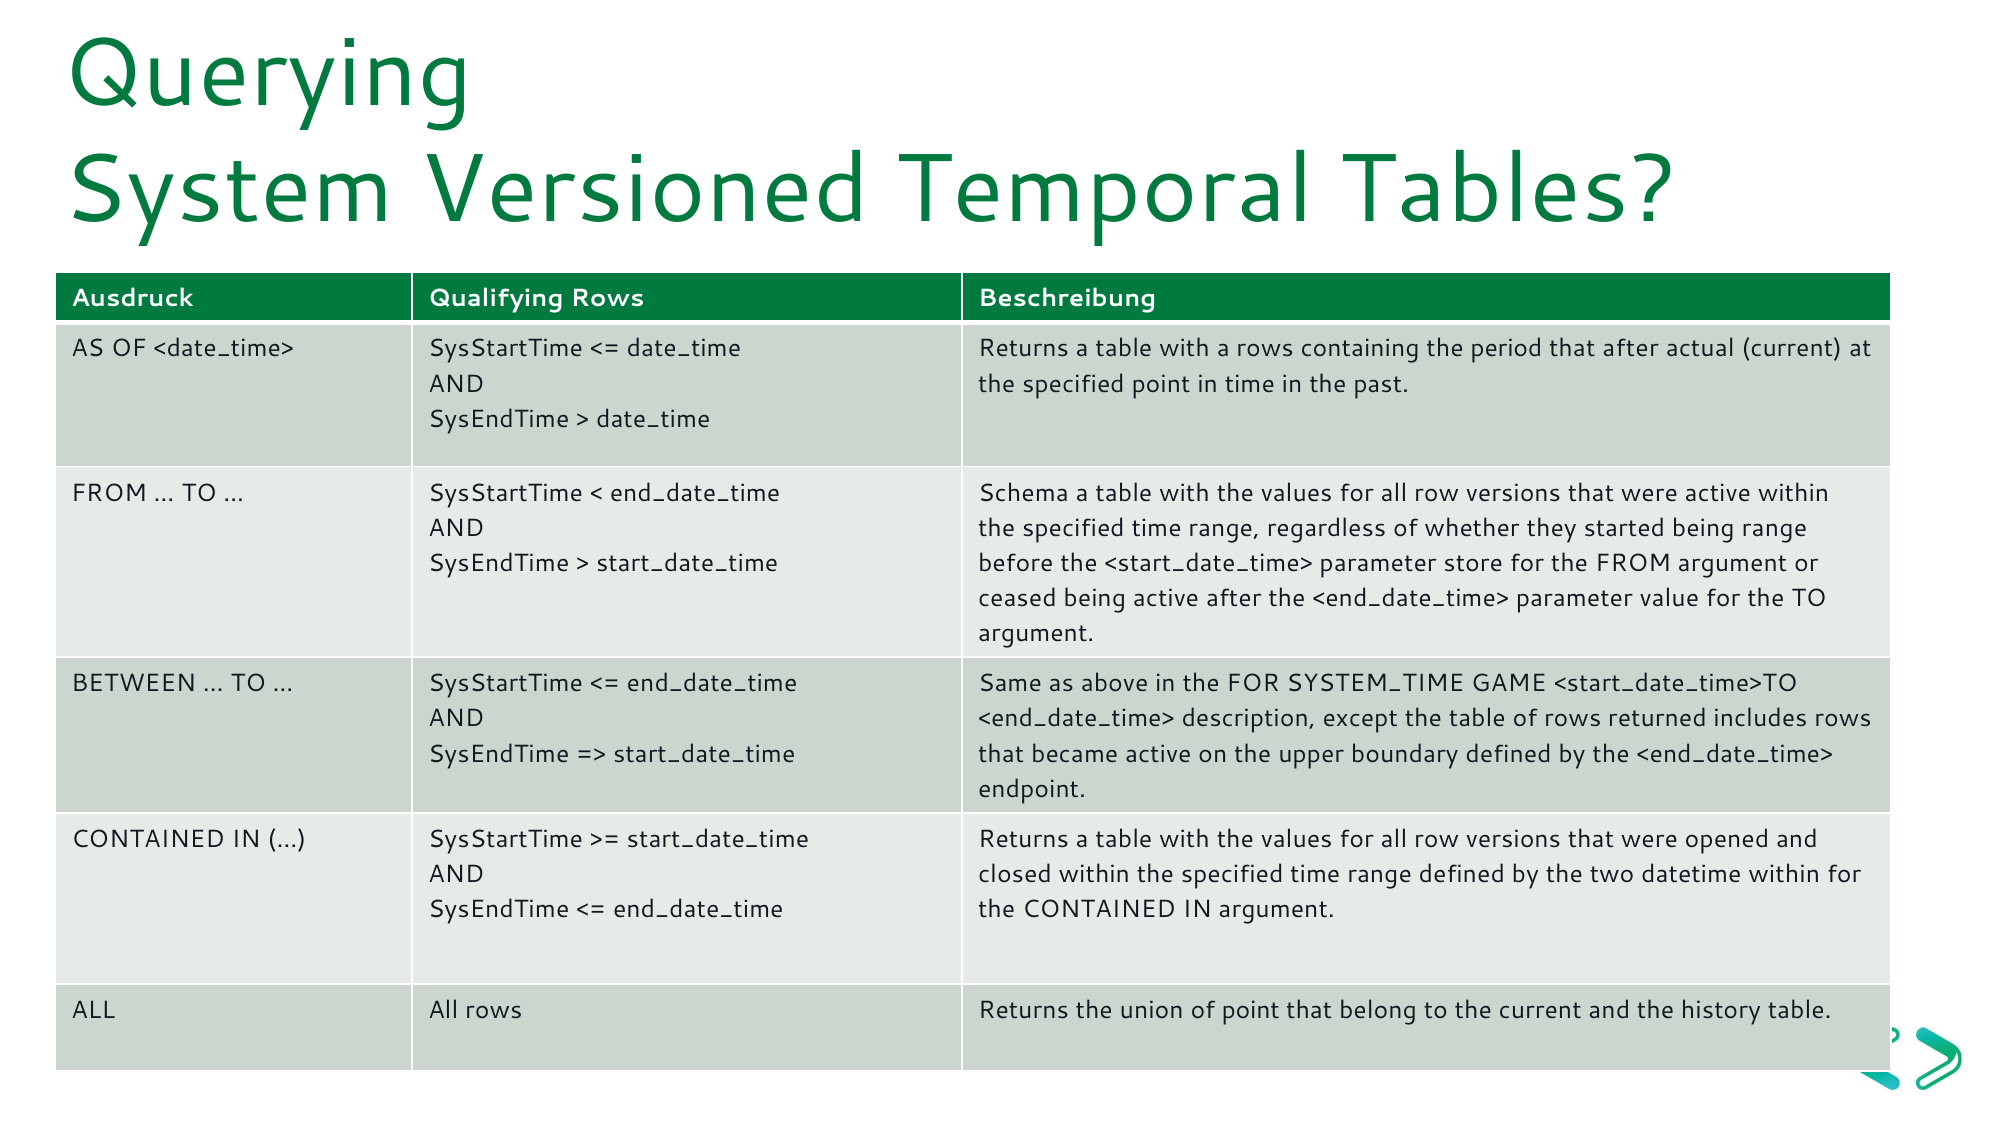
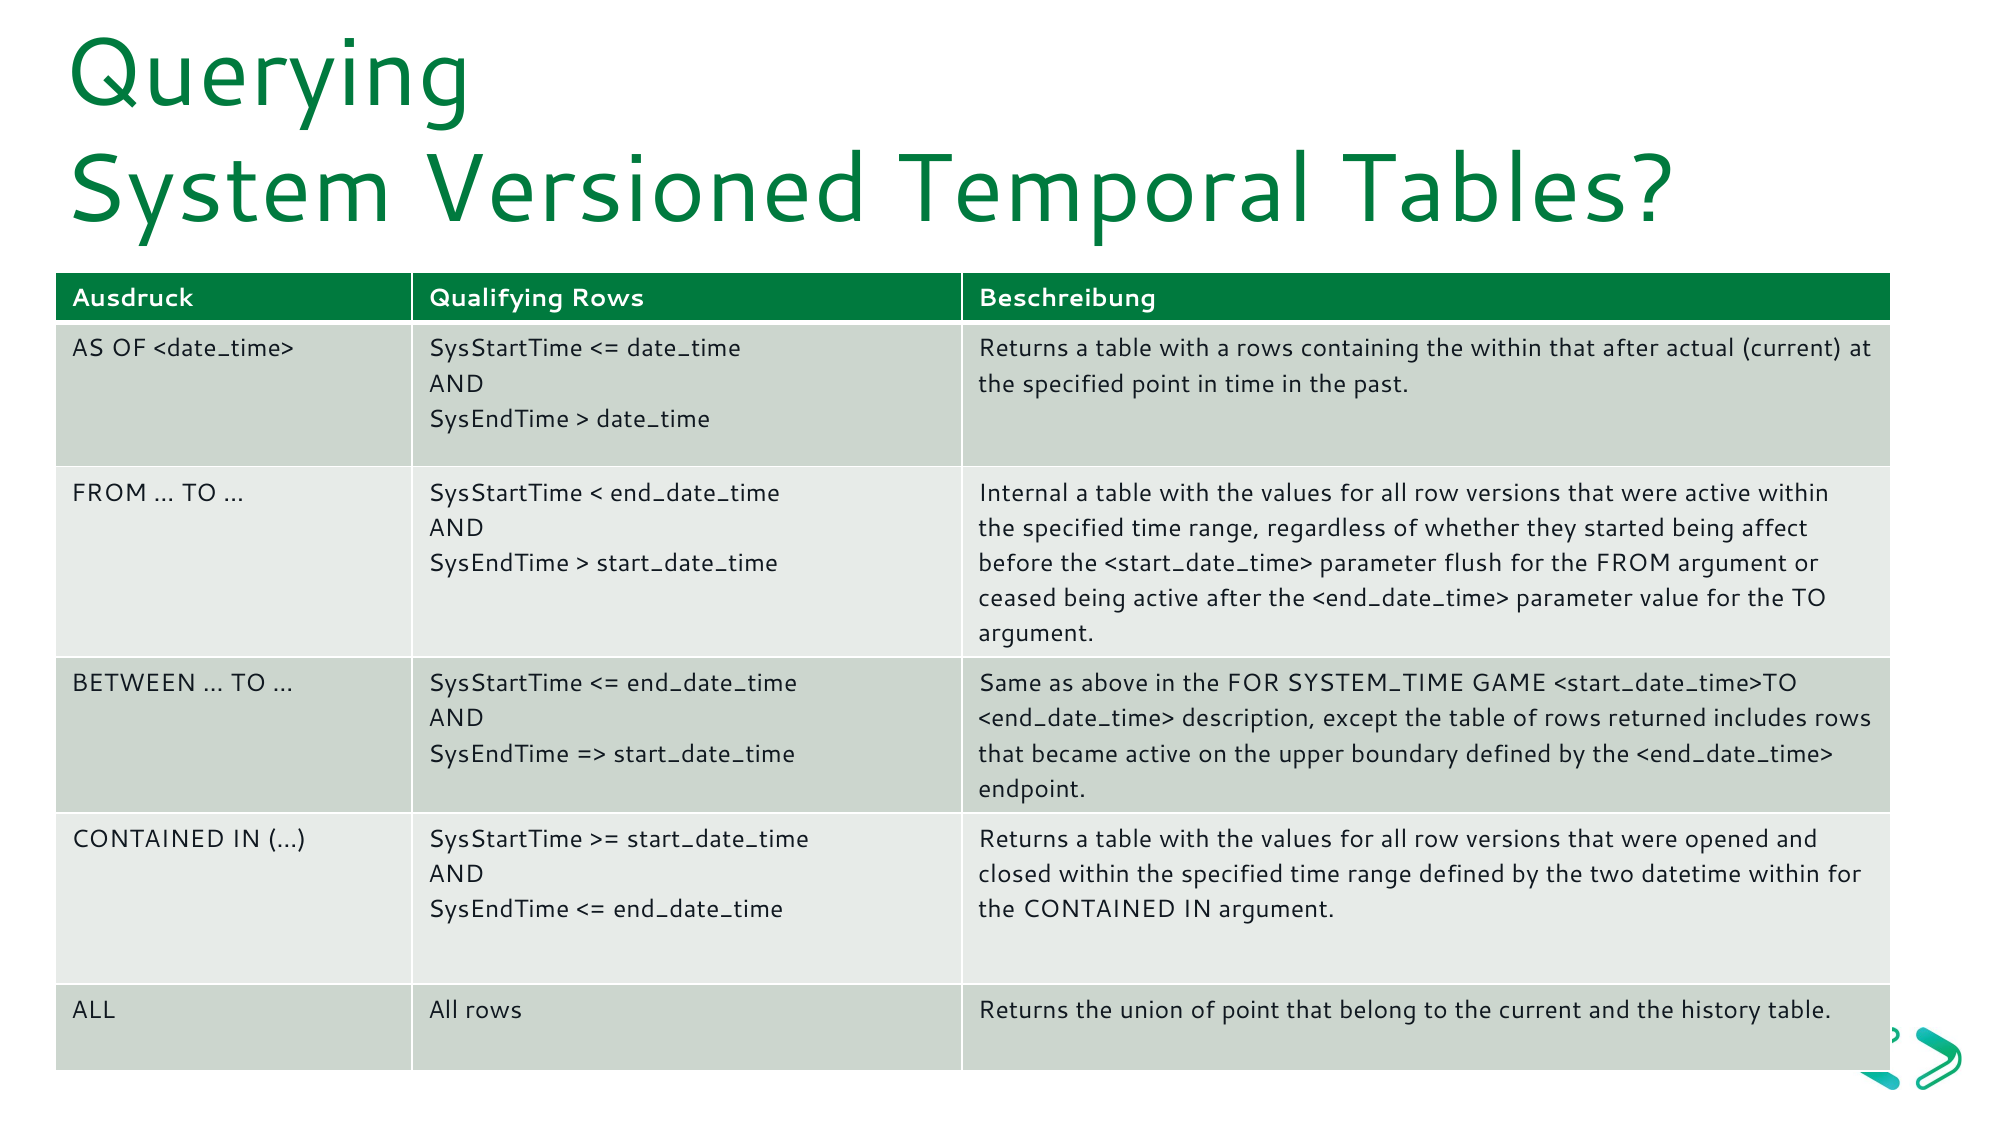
the period: period -> within
Schema: Schema -> Internal
being range: range -> affect
store: store -> flush
